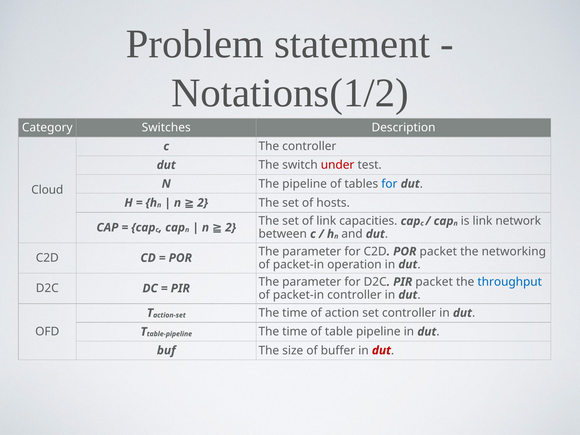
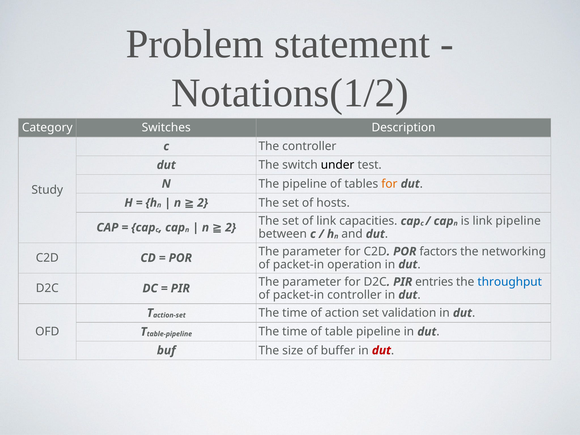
under colour: red -> black
for at (389, 184) colour: blue -> orange
Cloud: Cloud -> Study
link network: network -> pipeline
POR packet: packet -> factors
PIR packet: packet -> entries
set controller: controller -> validation
